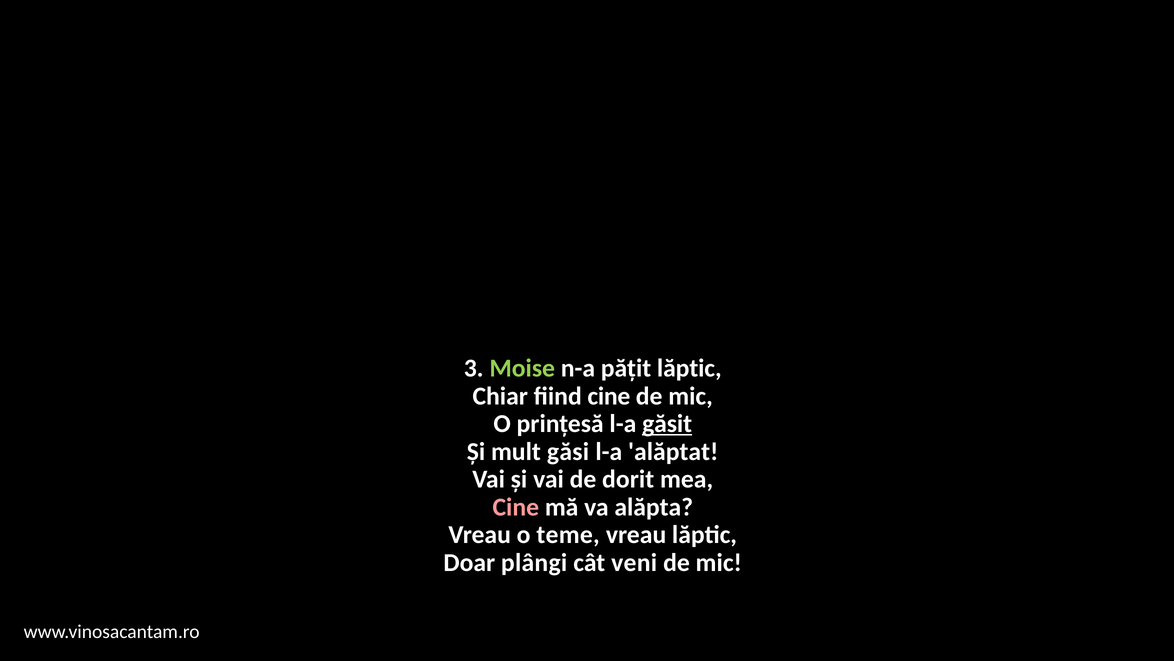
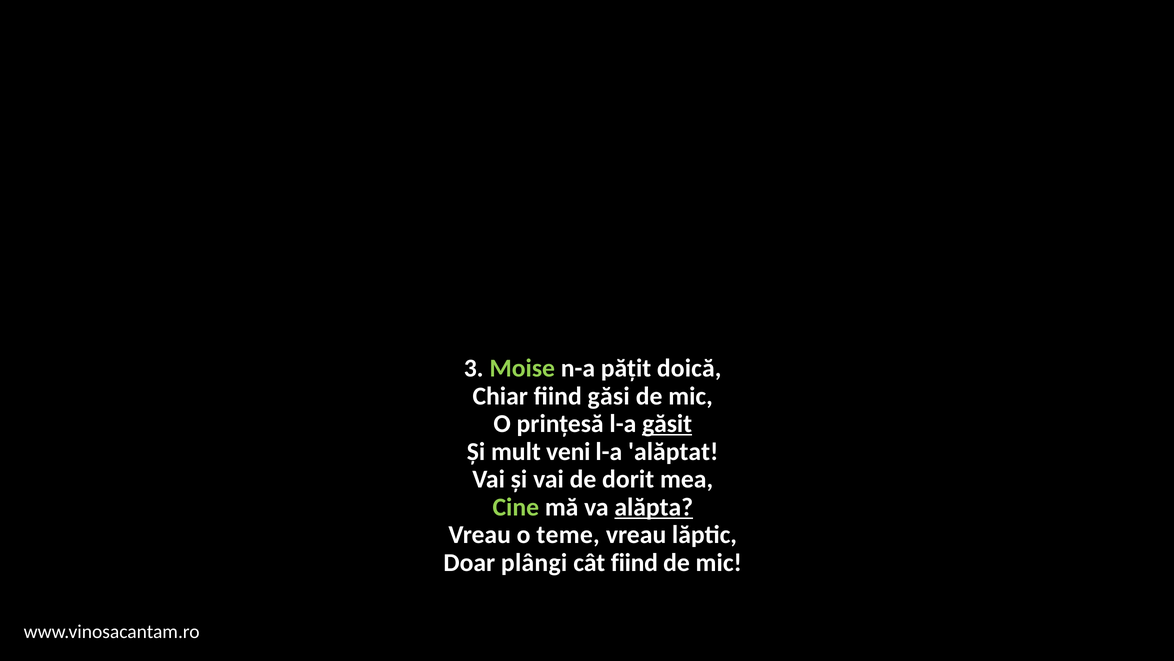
pățit lăptic: lăptic -> doică
fiind cine: cine -> găsi
găsi: găsi -> veni
Cine at (516, 507) colour: pink -> light green
alăpta underline: none -> present
cât veni: veni -> fiind
